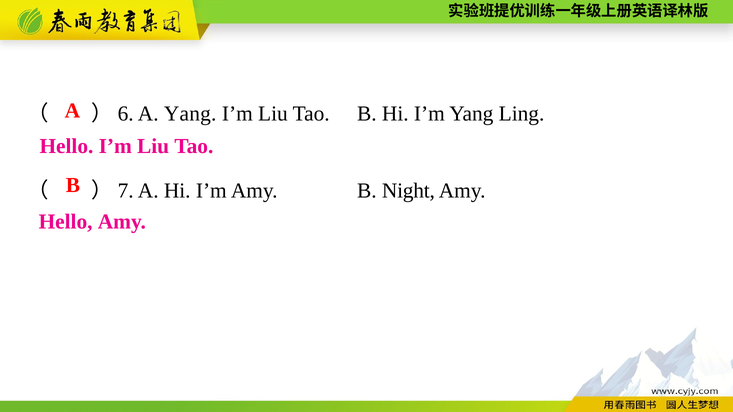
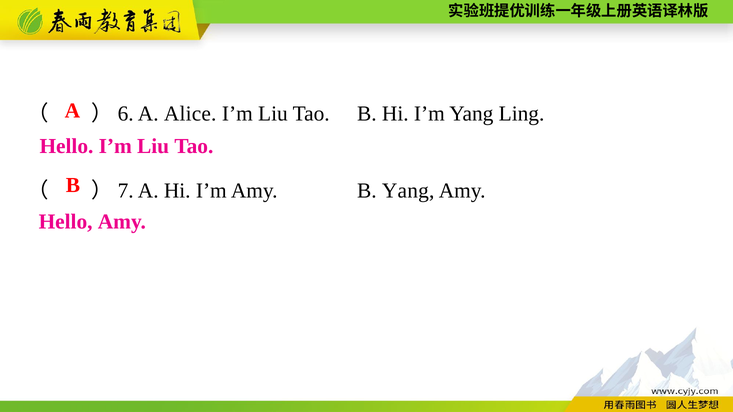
A Yang: Yang -> Alice
B Night: Night -> Yang
